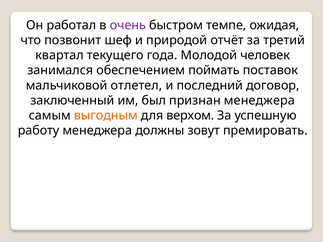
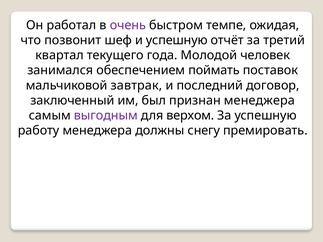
и природой: природой -> успешную
отлетел: отлетел -> завтрак
выгодным colour: orange -> purple
зовут: зовут -> снегу
